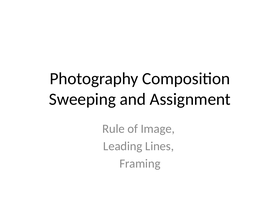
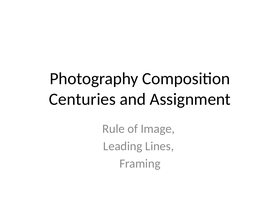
Sweeping: Sweeping -> Centuries
